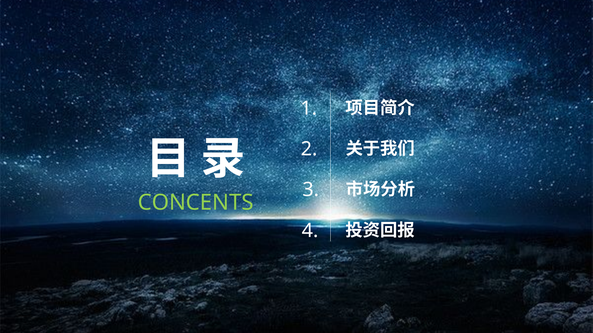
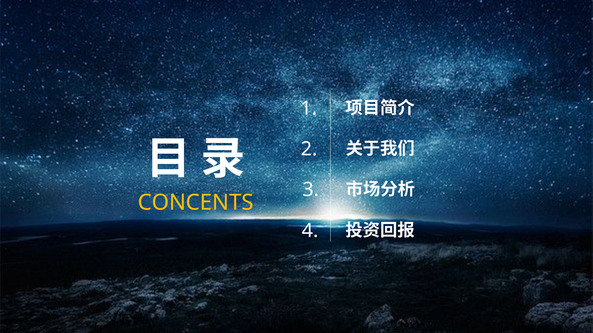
CONCENTS colour: light green -> yellow
